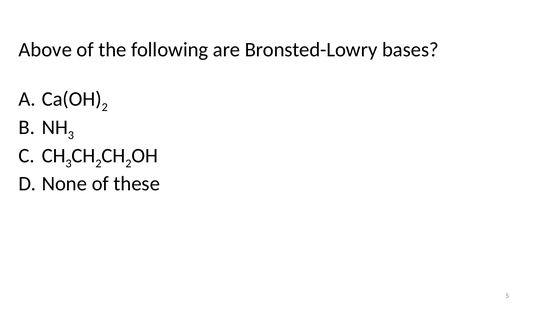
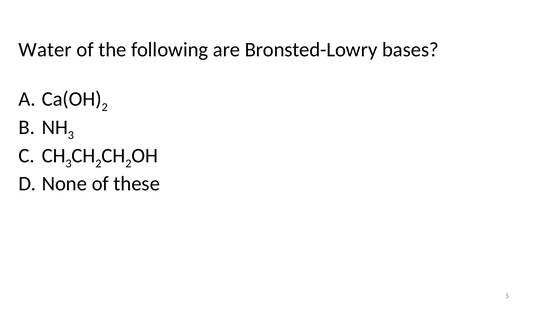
Above: Above -> Water
